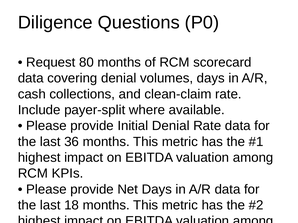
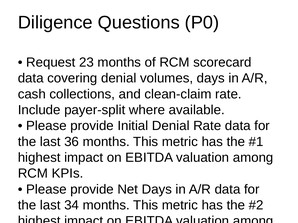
80: 80 -> 23
18: 18 -> 34
